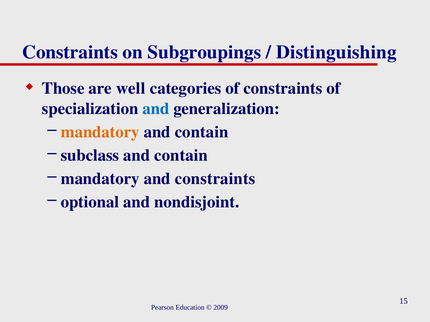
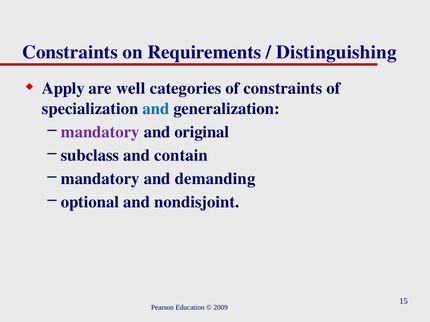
Subgroupings: Subgroupings -> Requirements
Those: Those -> Apply
mandatory at (100, 132) colour: orange -> purple
contain at (202, 132): contain -> original
and constraints: constraints -> demanding
